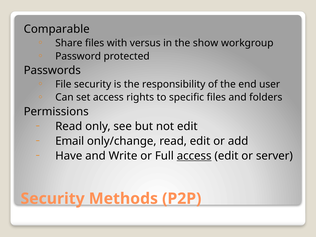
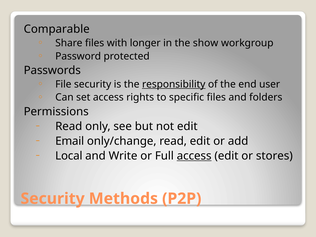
versus: versus -> longer
responsibility underline: none -> present
Have: Have -> Local
server: server -> stores
